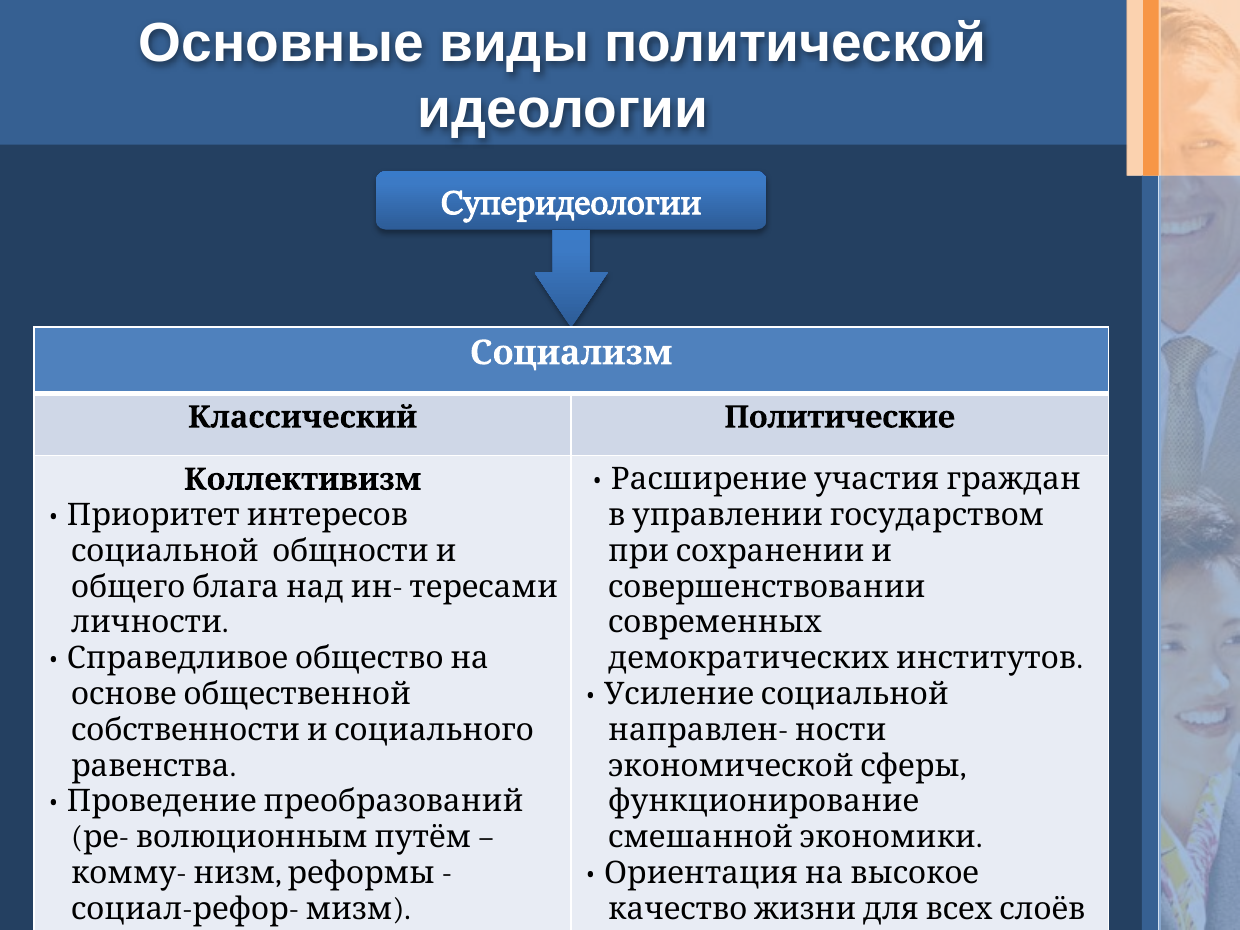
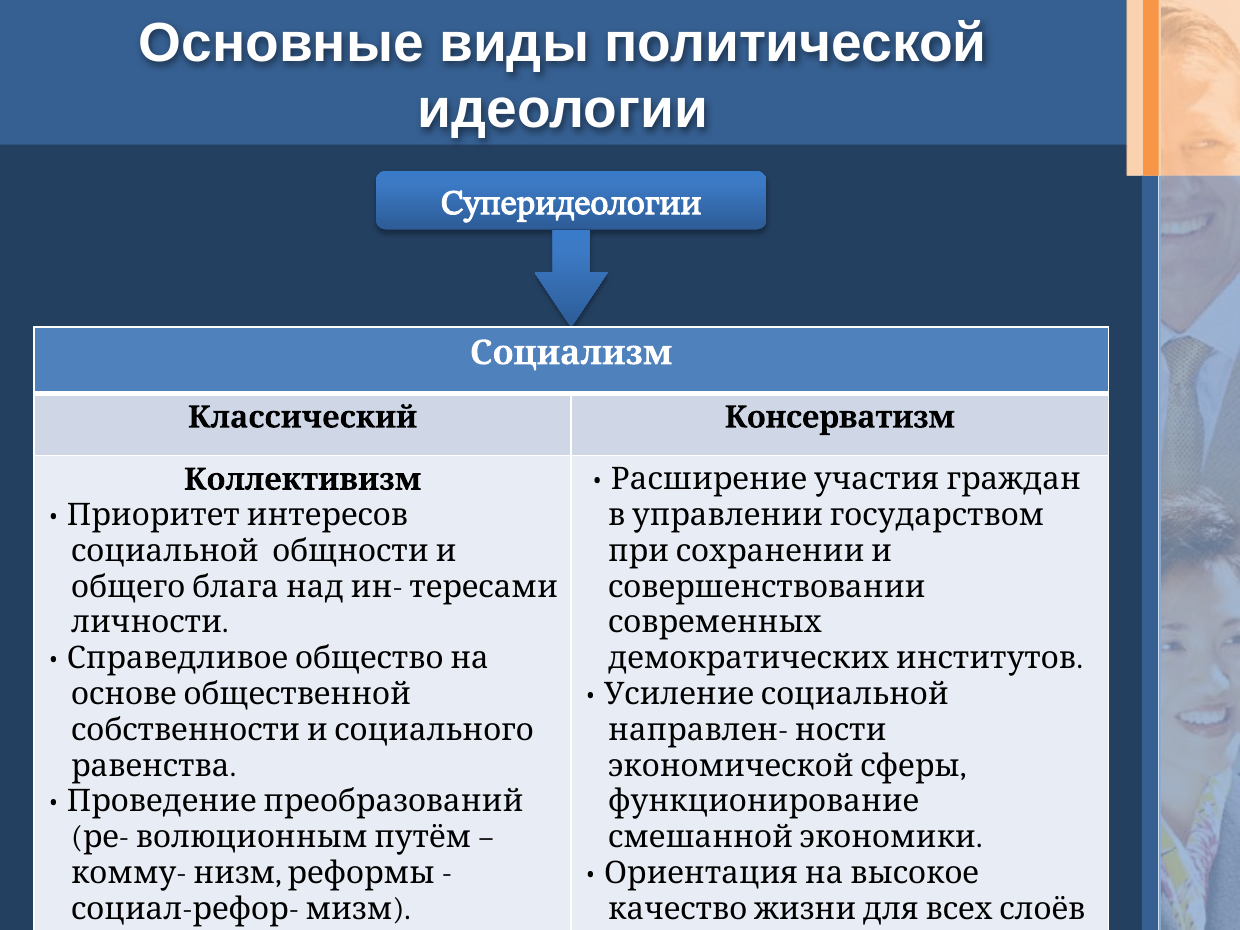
Политические: Политические -> Консерватизм
